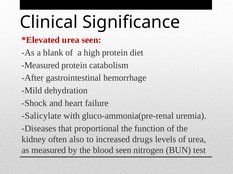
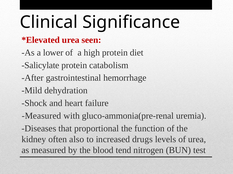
blank: blank -> lower
Measured at (40, 65): Measured -> Salicylate
Salicylate at (41, 116): Salicylate -> Measured
blood seen: seen -> tend
